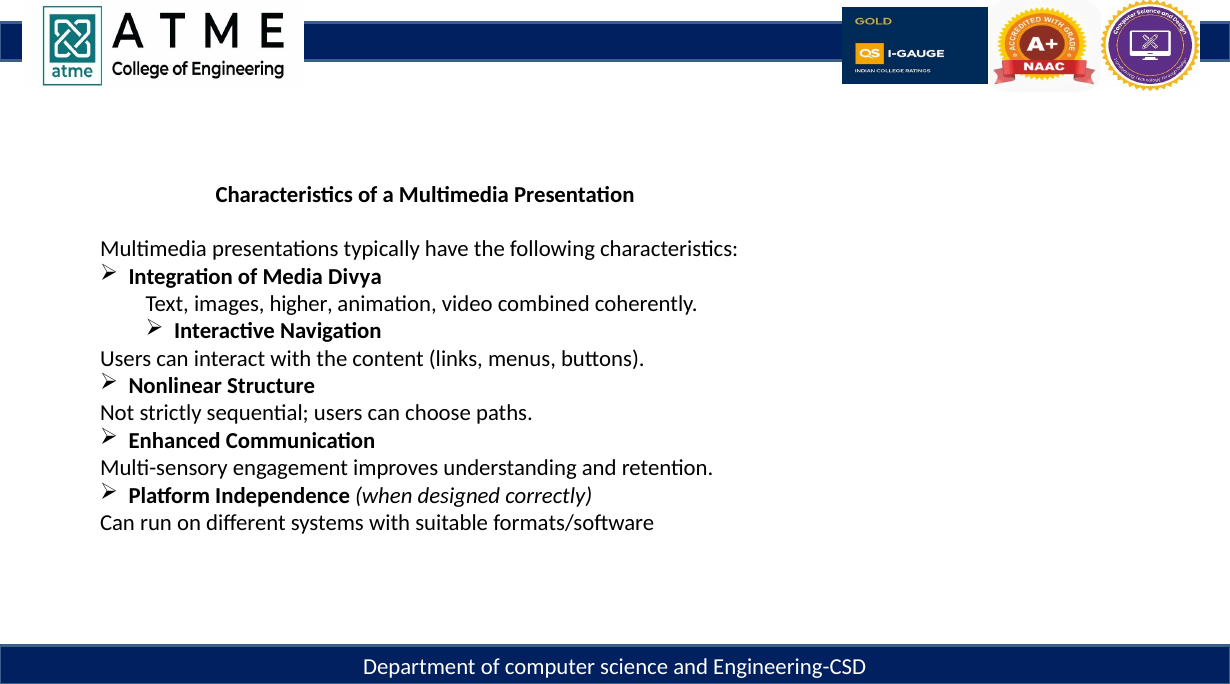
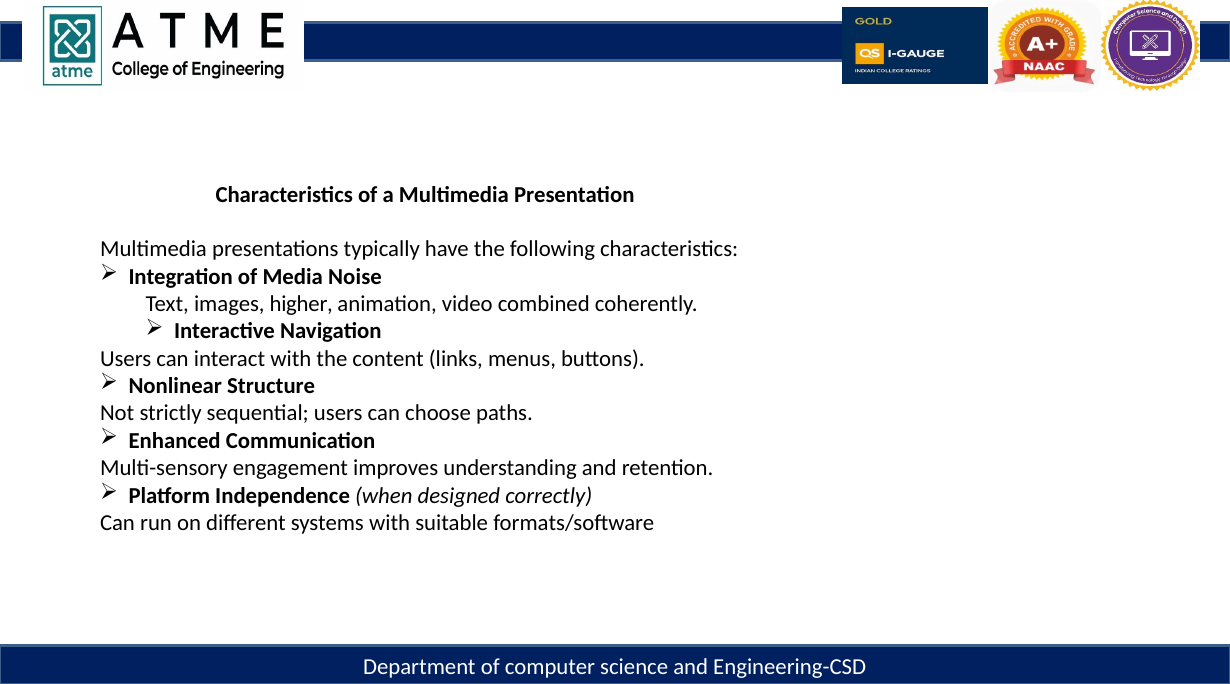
Divya: Divya -> Noise
